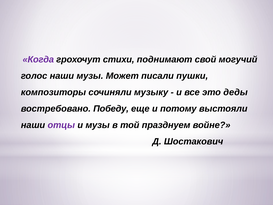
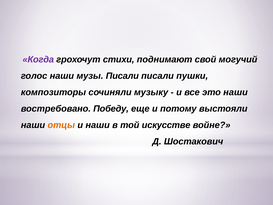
музы Может: Может -> Писали
это деды: деды -> наши
отцы colour: purple -> orange
и музы: музы -> наши
празднуем: празднуем -> искусстве
